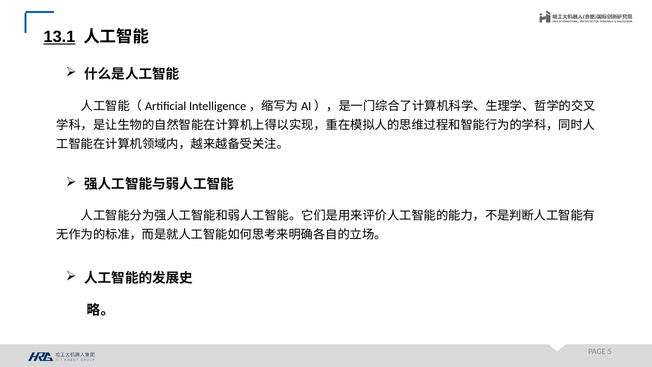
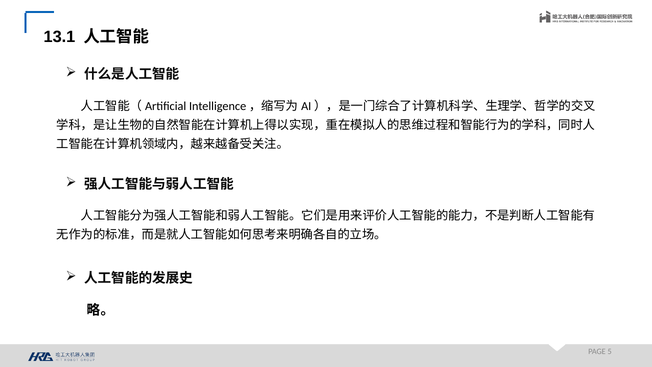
13.1 underline: present -> none
